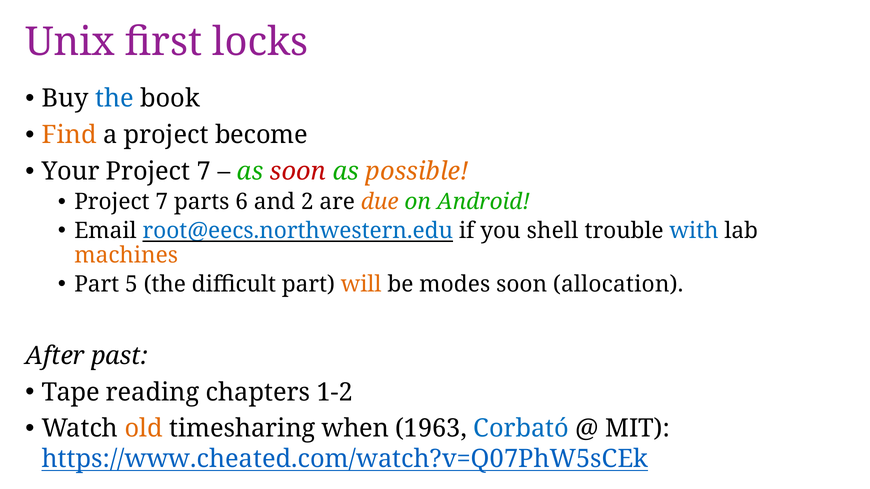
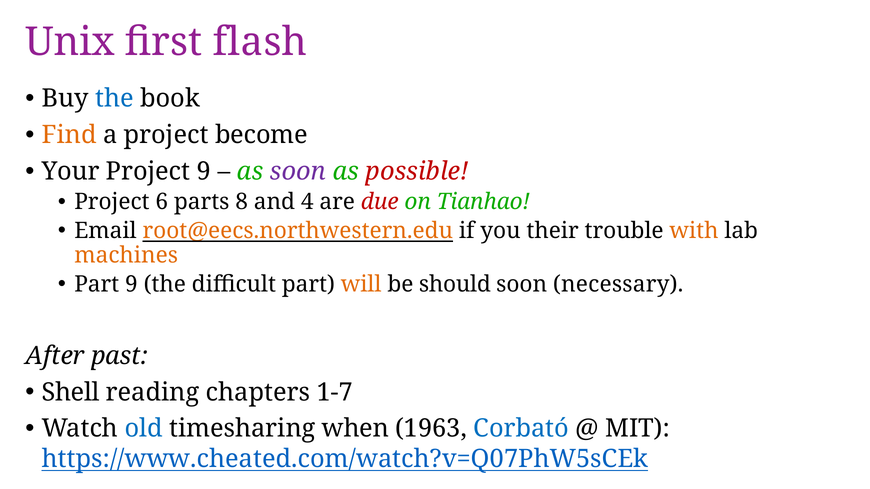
locks: locks -> flash
7 at (204, 172): 7 -> 9
soon at (298, 172) colour: red -> purple
possible colour: orange -> red
7 at (162, 202): 7 -> 6
6: 6 -> 8
2: 2 -> 4
due colour: orange -> red
Android: Android -> Tianhao
root@eecs.northwestern.edu colour: blue -> orange
shell: shell -> their
with colour: blue -> orange
Part 5: 5 -> 9
modes: modes -> should
allocation: allocation -> necessary
Tape: Tape -> Shell
1-2: 1-2 -> 1-7
old colour: orange -> blue
